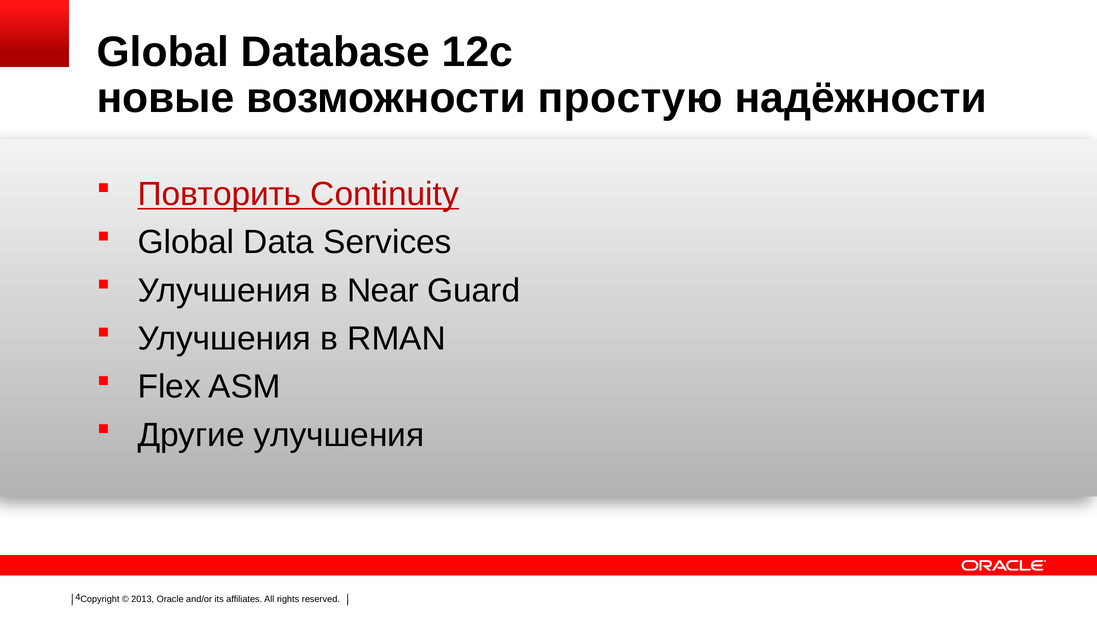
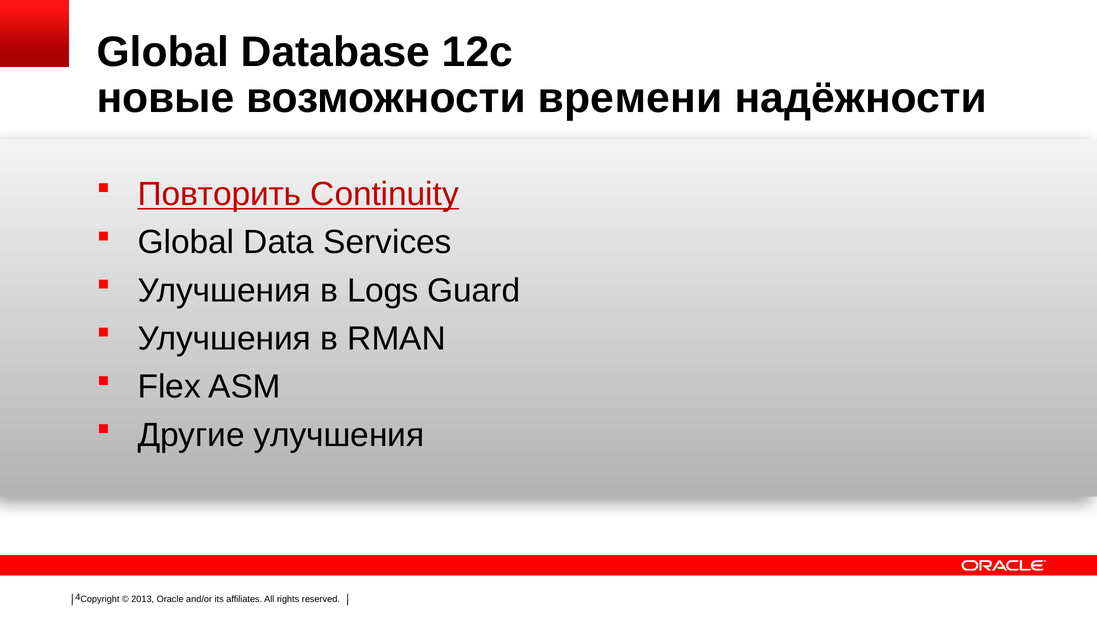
простую: простую -> времени
Near: Near -> Logs
